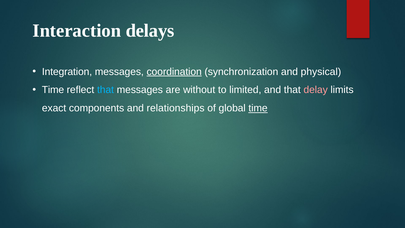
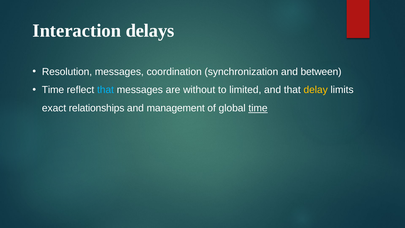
Integration: Integration -> Resolution
coordination underline: present -> none
physical: physical -> between
delay colour: pink -> yellow
components: components -> relationships
relationships: relationships -> management
